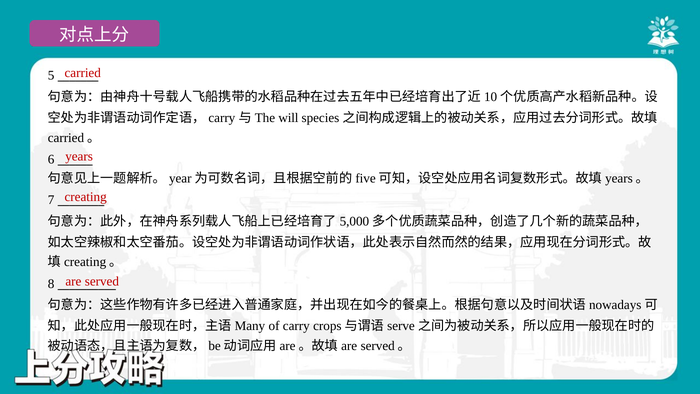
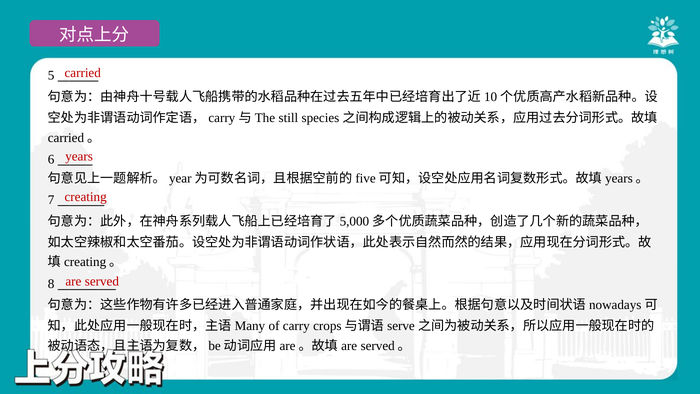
will: will -> still
